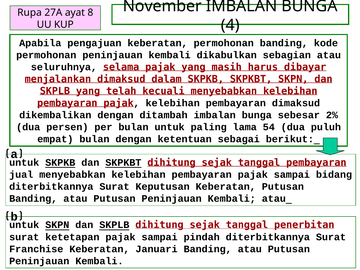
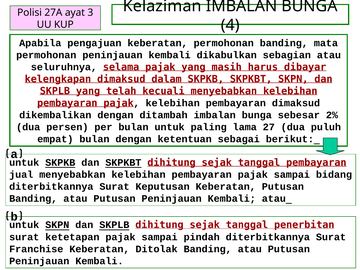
November: November -> Kelaziman
Rupa: Rupa -> Polisi
8: 8 -> 3
kode: kode -> mata
menjalankan: menjalankan -> kelengkapan
54: 54 -> 27
Januari: Januari -> Ditolak
